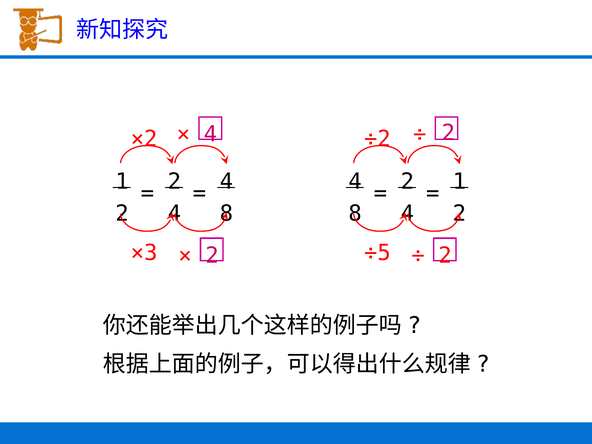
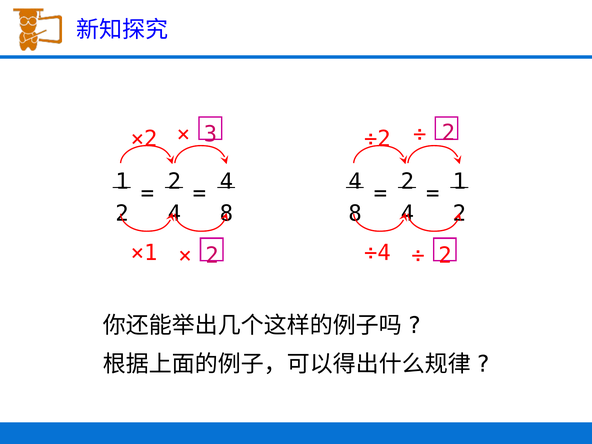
4 at (210, 134): 4 -> 3
×3: ×3 -> ×1
÷5: ÷5 -> ÷4
